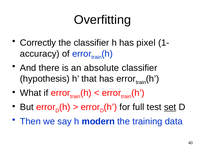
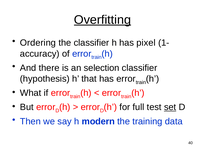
Overfitting underline: none -> present
Correctly: Correctly -> Ordering
absolute: absolute -> selection
